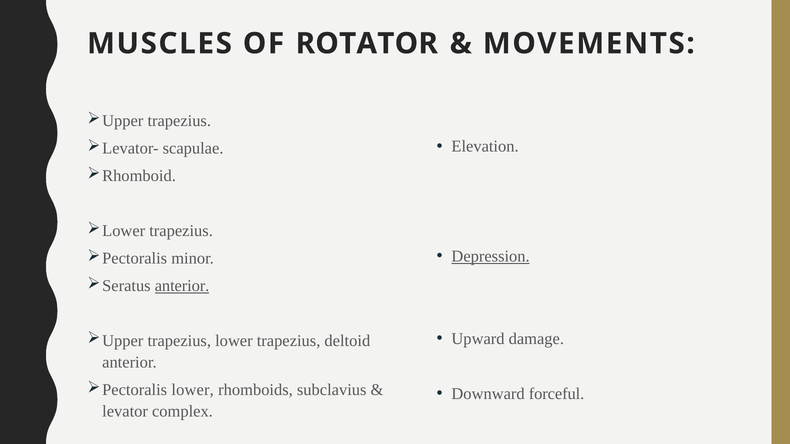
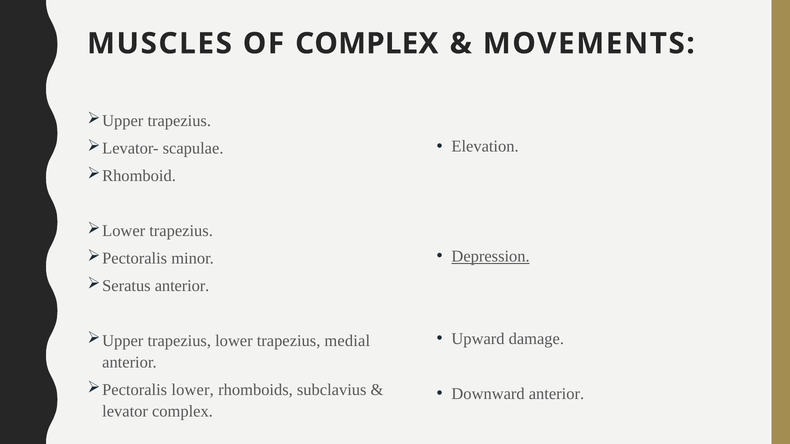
OF ROTATOR: ROTATOR -> COMPLEX
anterior at (182, 286) underline: present -> none
deltoid: deltoid -> medial
Downward forceful: forceful -> anterior
